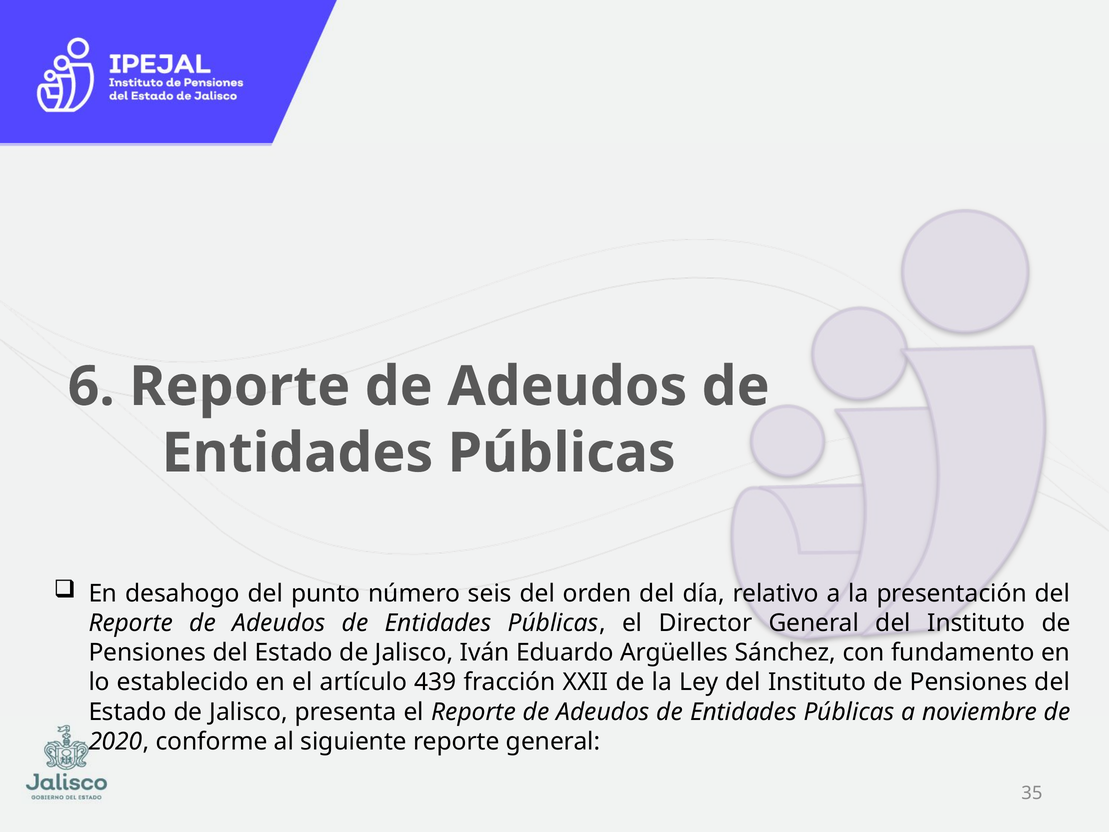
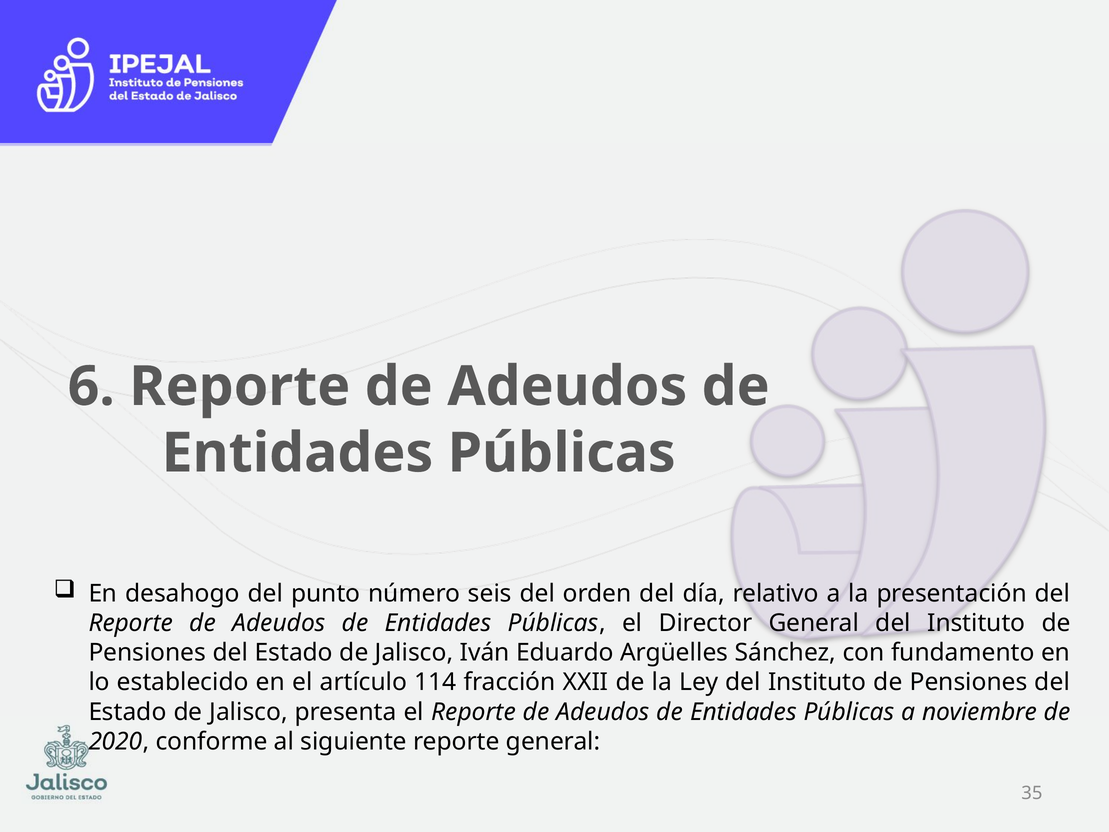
439: 439 -> 114
